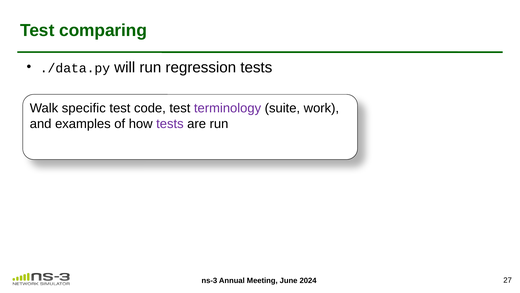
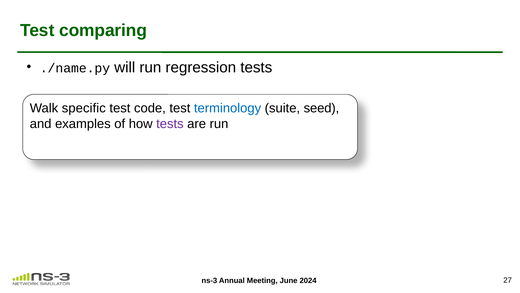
./data.py: ./data.py -> ./name.py
terminology colour: purple -> blue
work: work -> seed
